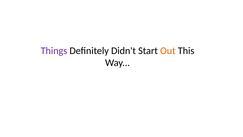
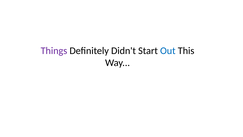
Out colour: orange -> blue
